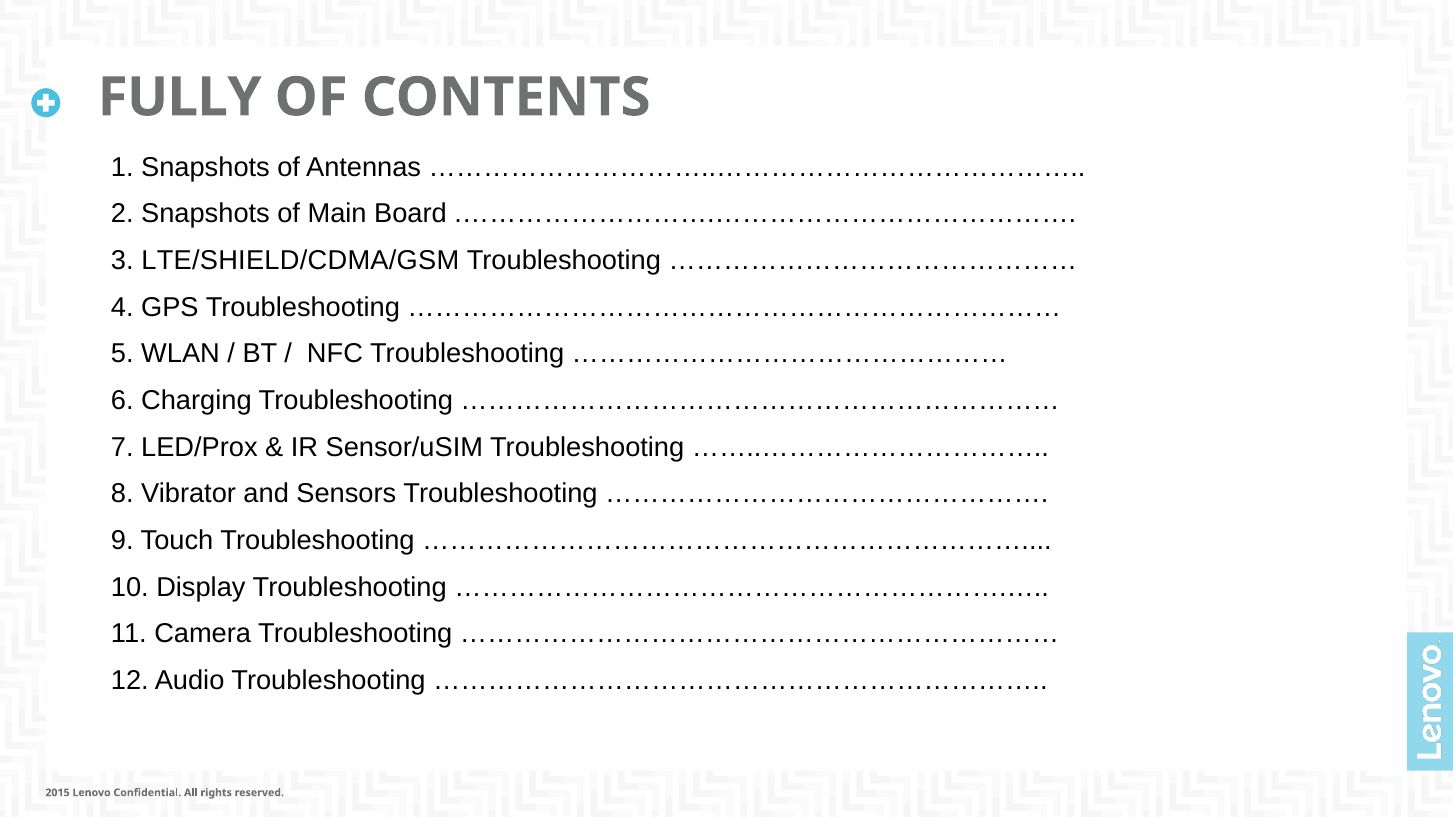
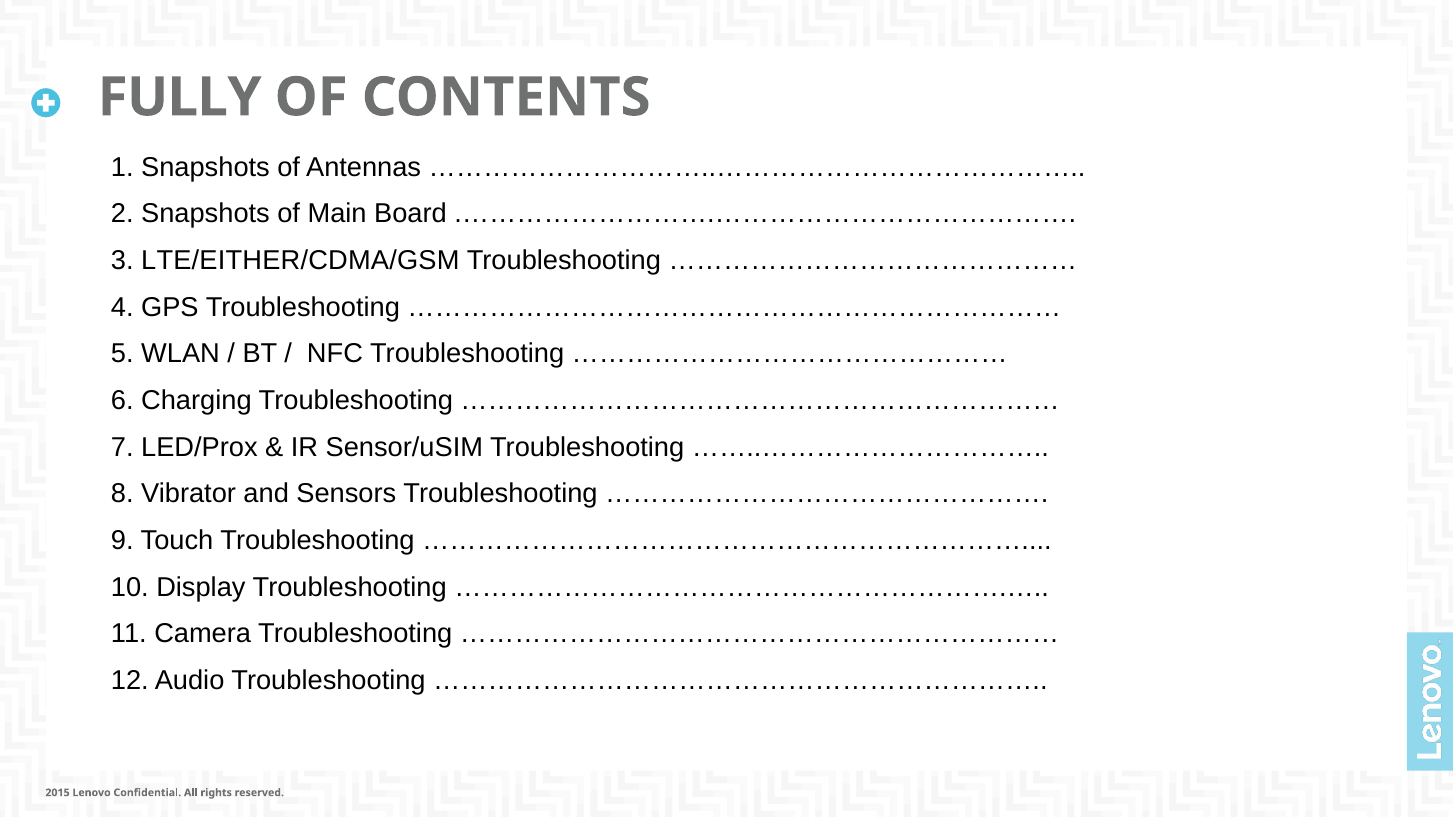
LTE/SHIELD/CDMA/GSM: LTE/SHIELD/CDMA/GSM -> LTE/EITHER/CDMA/GSM
